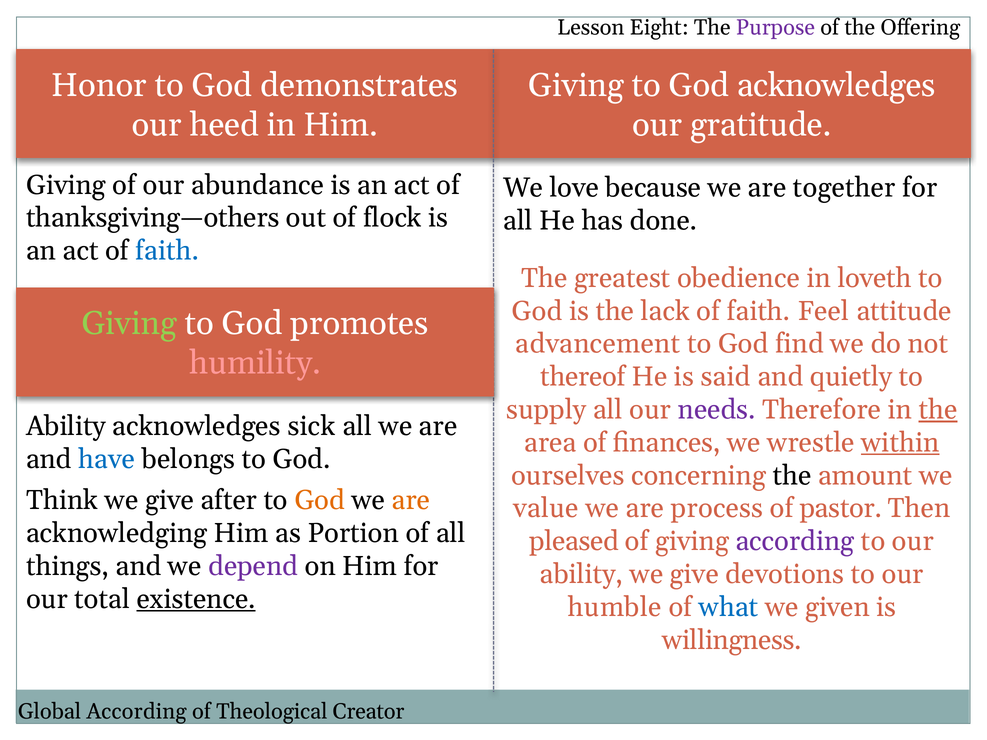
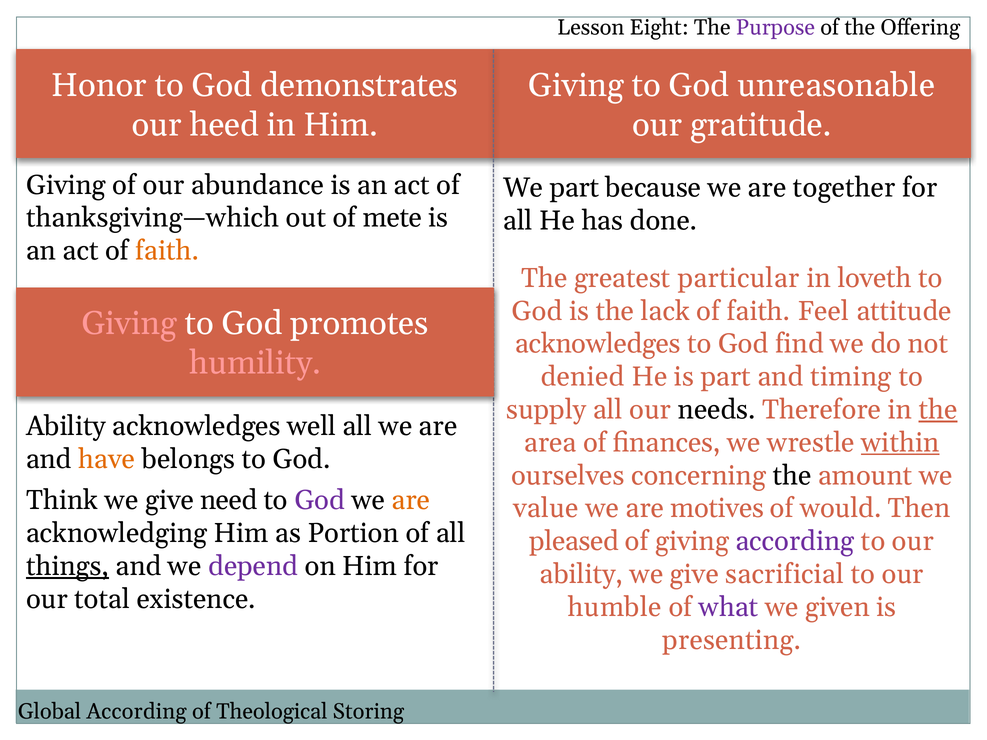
God acknowledges: acknowledges -> unreasonable
We love: love -> part
thanksgiving—others: thanksgiving—others -> thanksgiving—which
flock: flock -> mete
faith at (167, 251) colour: blue -> orange
obedience: obedience -> particular
Giving at (129, 324) colour: light green -> pink
advancement at (598, 344): advancement -> acknowledges
thereof: thereof -> denied
is said: said -> part
quietly: quietly -> timing
needs colour: purple -> black
sick: sick -> well
have colour: blue -> orange
after: after -> need
God at (320, 501) colour: orange -> purple
process: process -> motives
pastor: pastor -> would
things underline: none -> present
devotions: devotions -> sacrificial
existence underline: present -> none
what colour: blue -> purple
willingness: willingness -> presenting
Creator: Creator -> Storing
